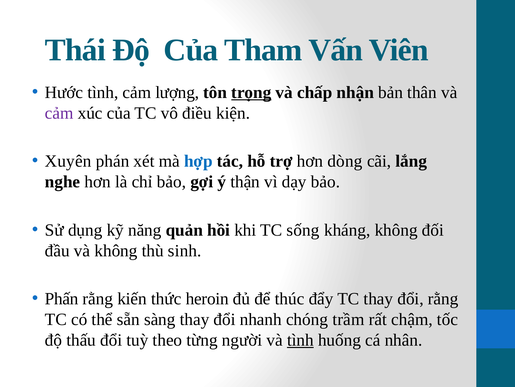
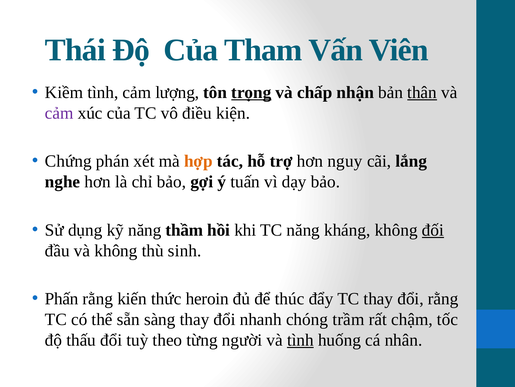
Hước: Hước -> Kiềm
thân underline: none -> present
Xuyên: Xuyên -> Chứng
hợp colour: blue -> orange
dòng: dòng -> nguy
thận: thận -> tuấn
quản: quản -> thầm
TC sống: sống -> năng
đối underline: none -> present
